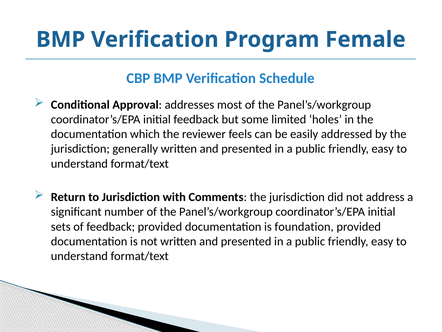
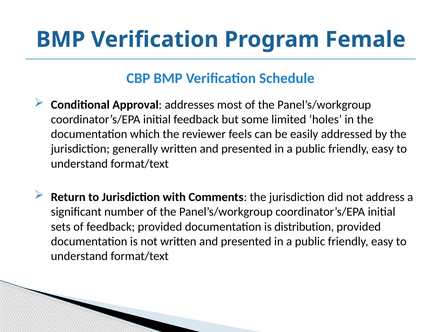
foundation: foundation -> distribution
